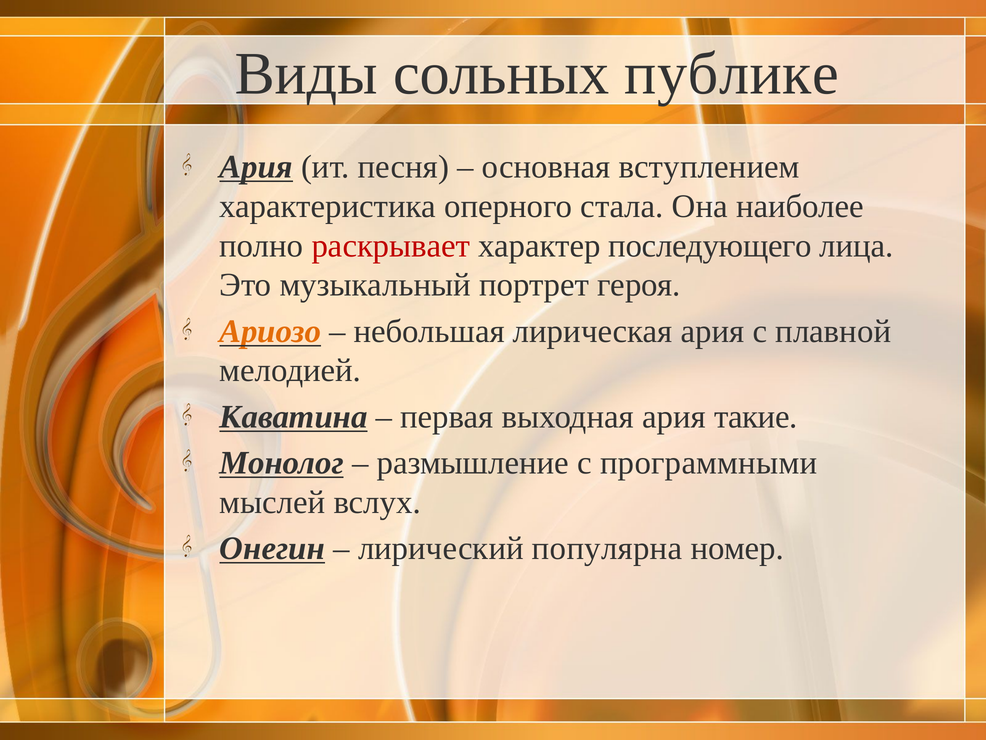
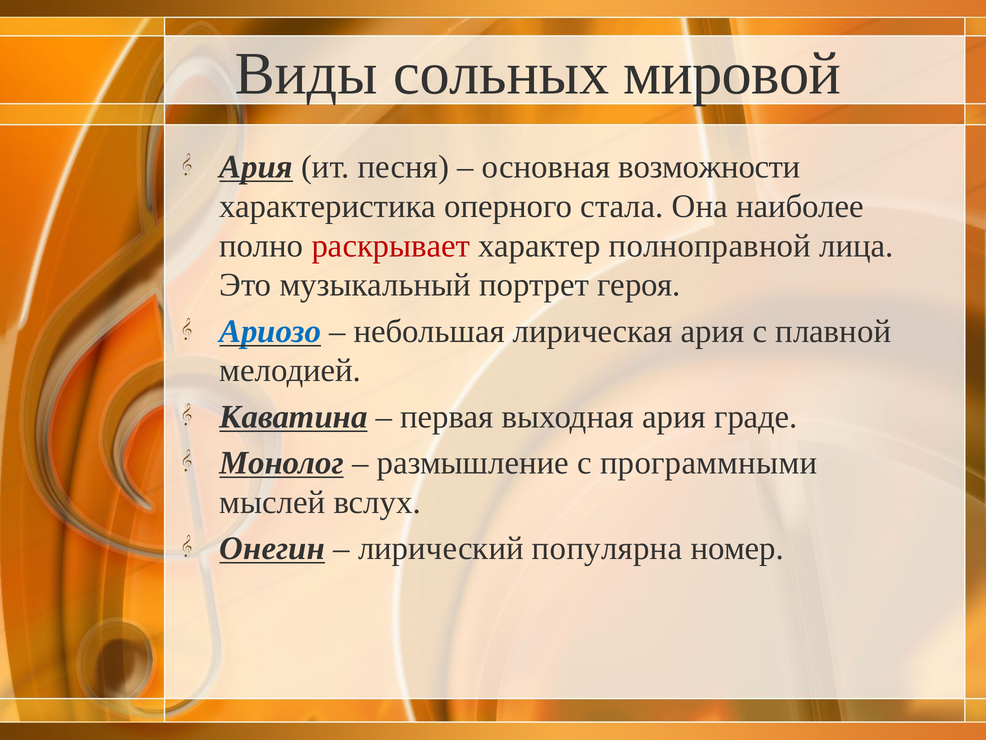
публике: публике -> мировой
вступлением: вступлением -> возможности
последующего: последующего -> полноправной
Ариозо colour: orange -> blue
такие: такие -> граде
